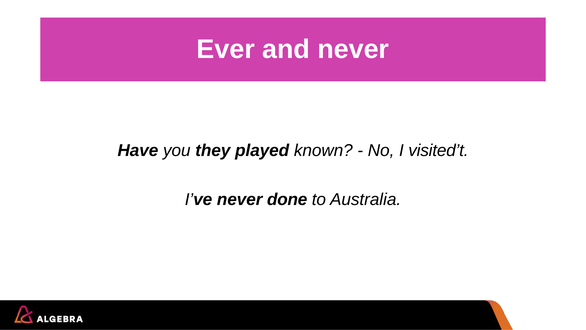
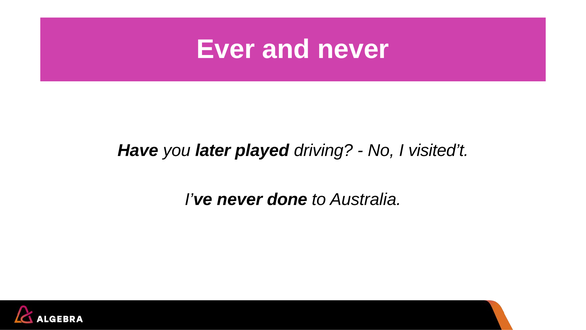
they: they -> later
known: known -> driving
